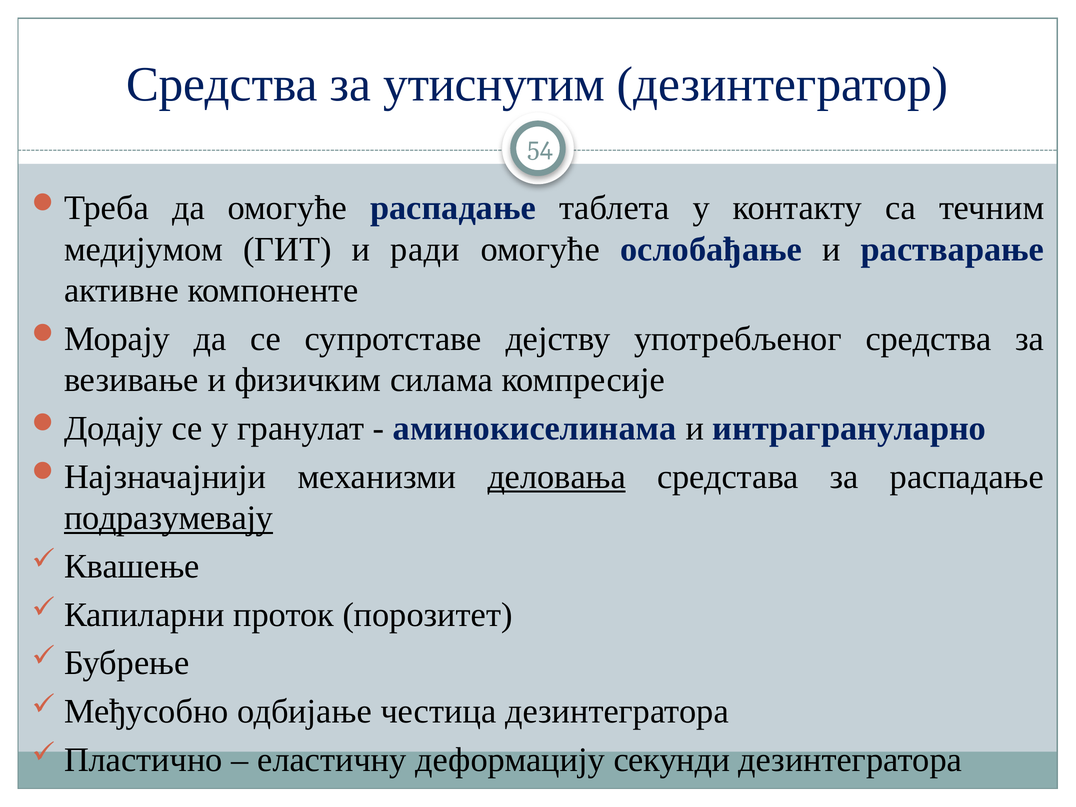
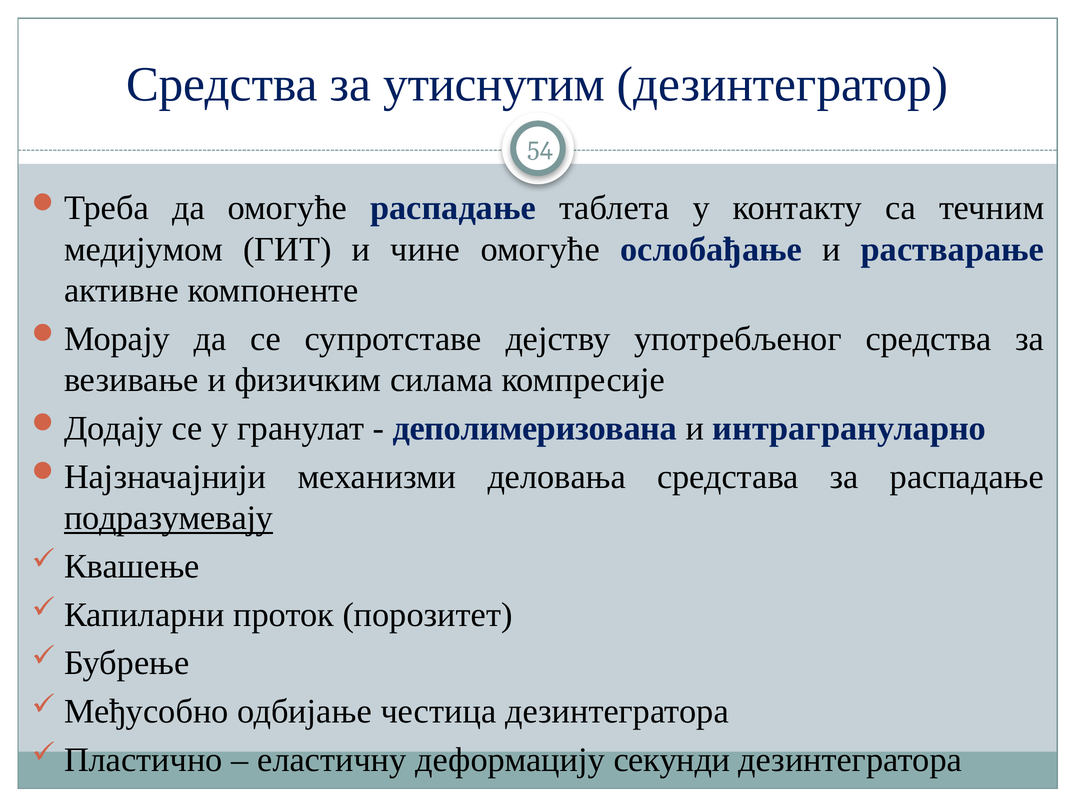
ради: ради -> чине
аминокиселинама: аминокиселинама -> деполимеризована
деловања underline: present -> none
